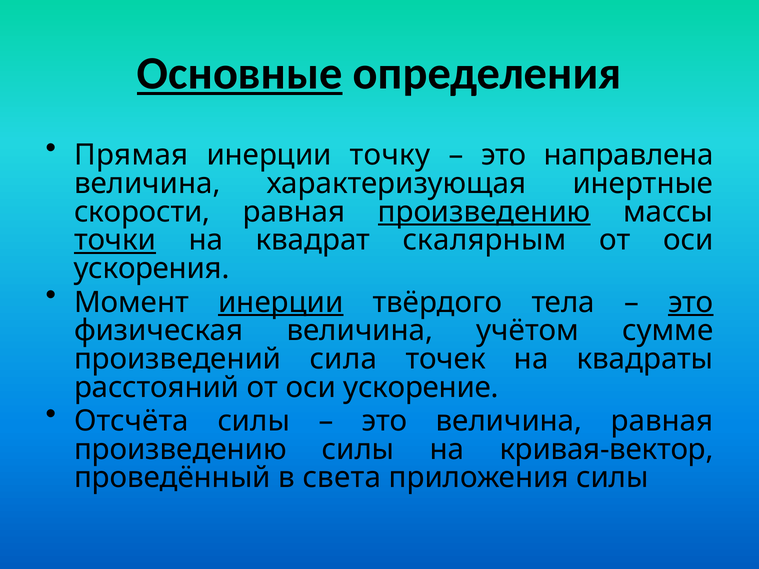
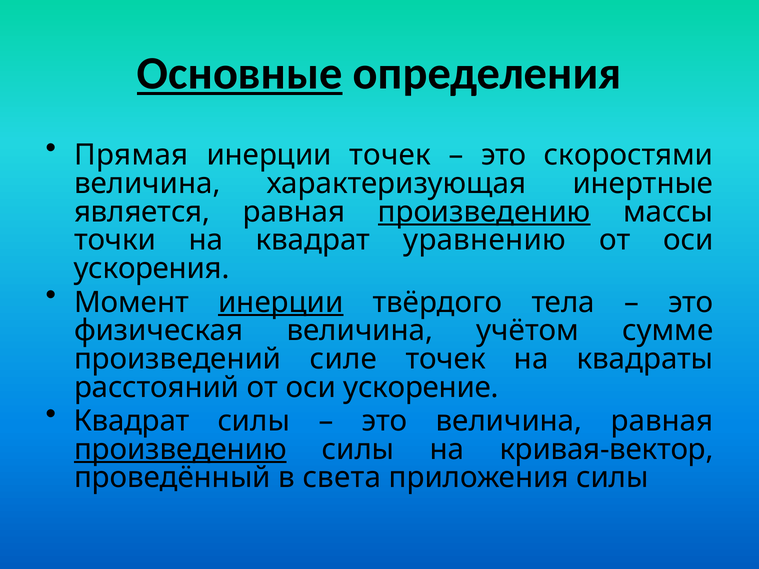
инерции точку: точку -> точек
направлена: направлена -> скоростями
скорости: скорости -> является
точки underline: present -> none
скалярным: скалярным -> уравнению
это at (691, 302) underline: present -> none
сила: сила -> силе
Отсчёта at (131, 421): Отсчёта -> Квадрат
произведению at (180, 450) underline: none -> present
